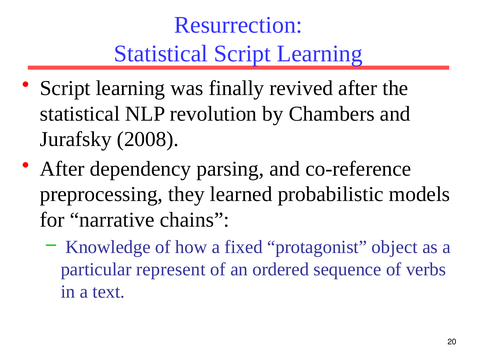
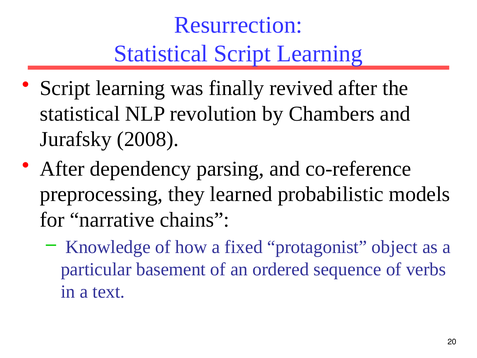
represent: represent -> basement
